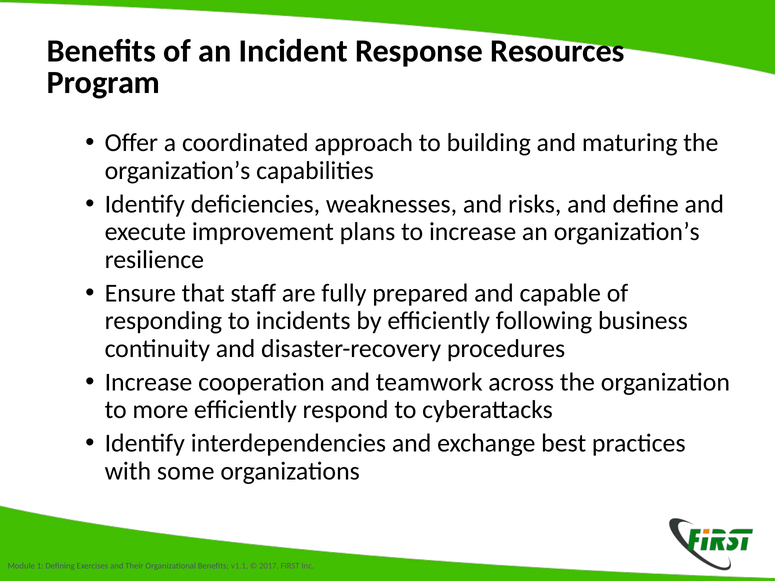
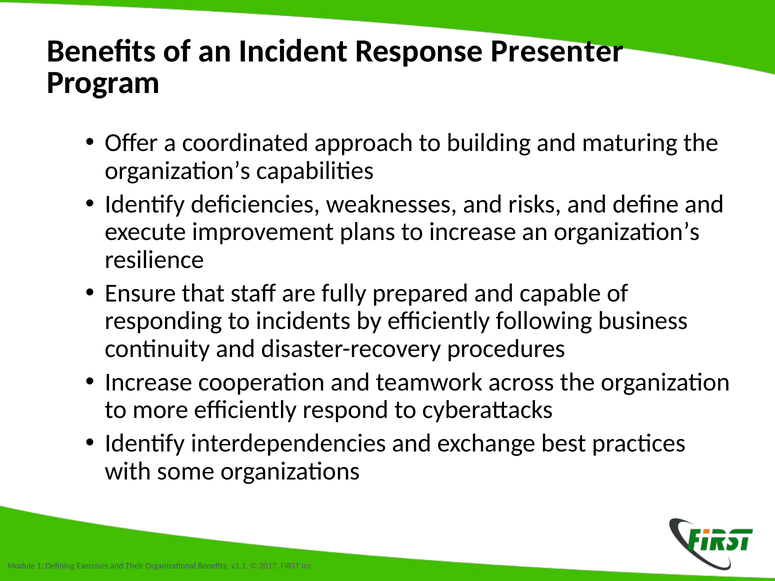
Resources: Resources -> Presenter
